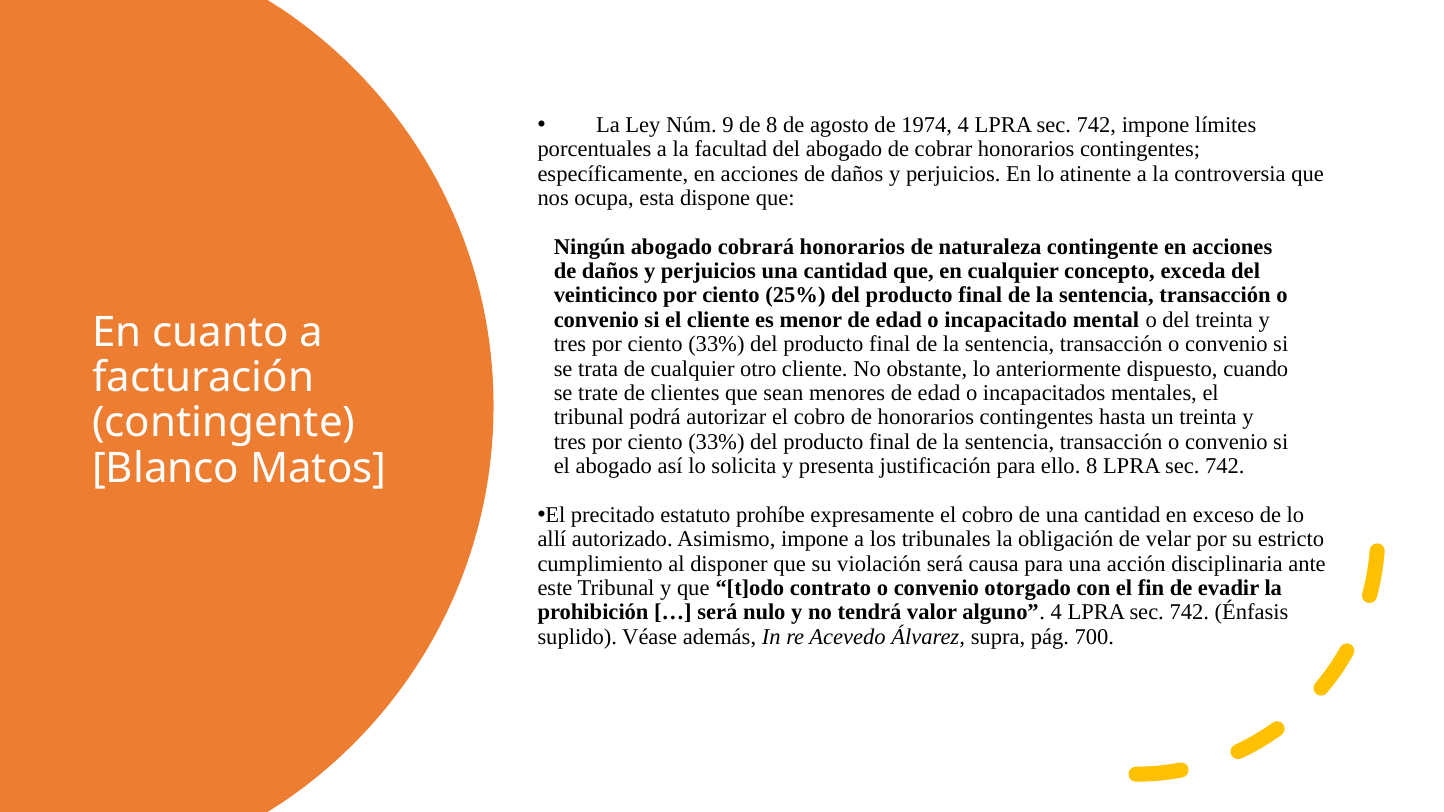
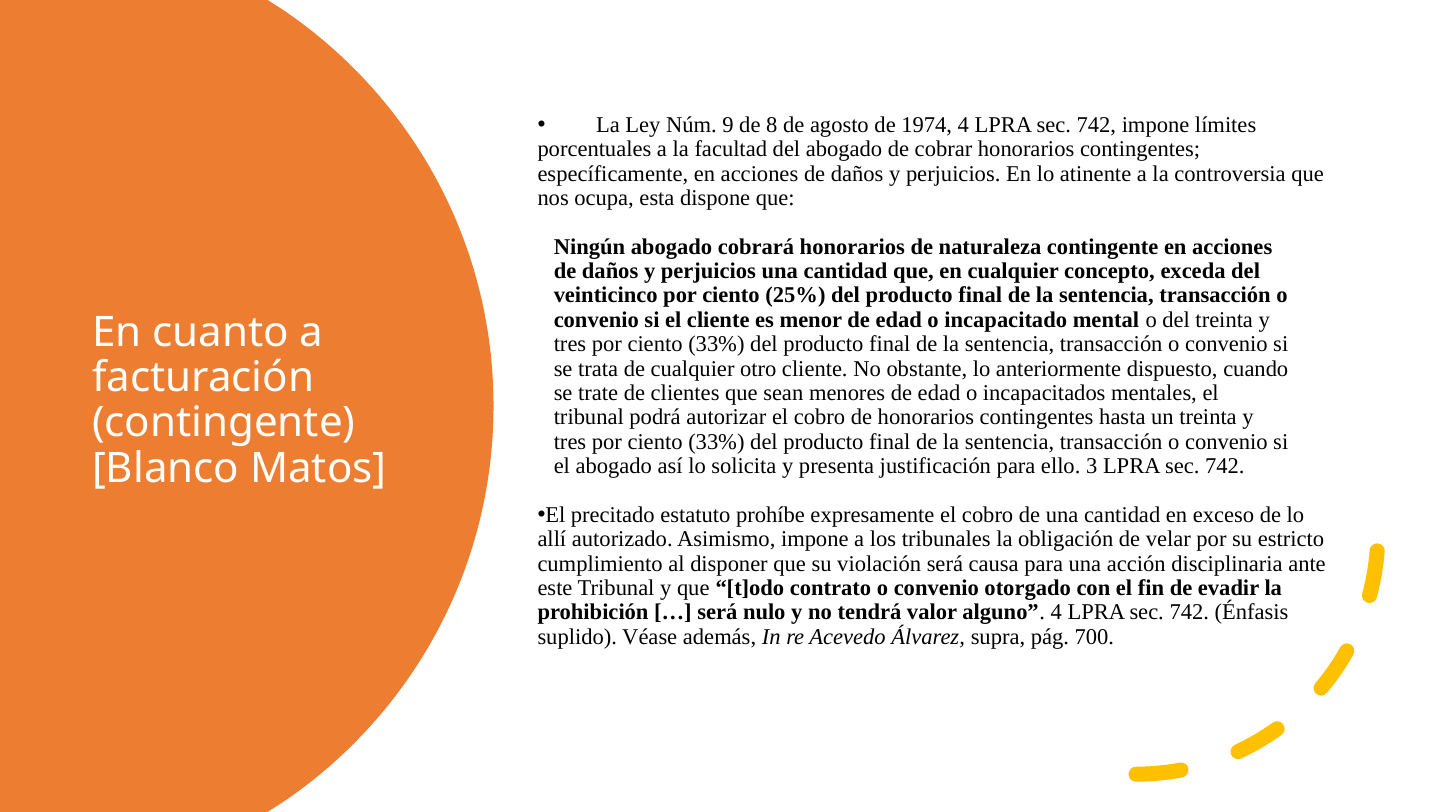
ello 8: 8 -> 3
